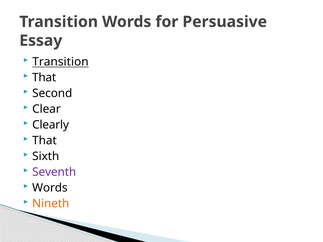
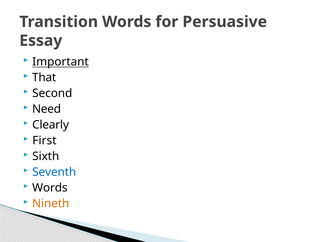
Transition at (60, 62): Transition -> Important
Clear: Clear -> Need
That at (44, 141): That -> First
Seventh colour: purple -> blue
